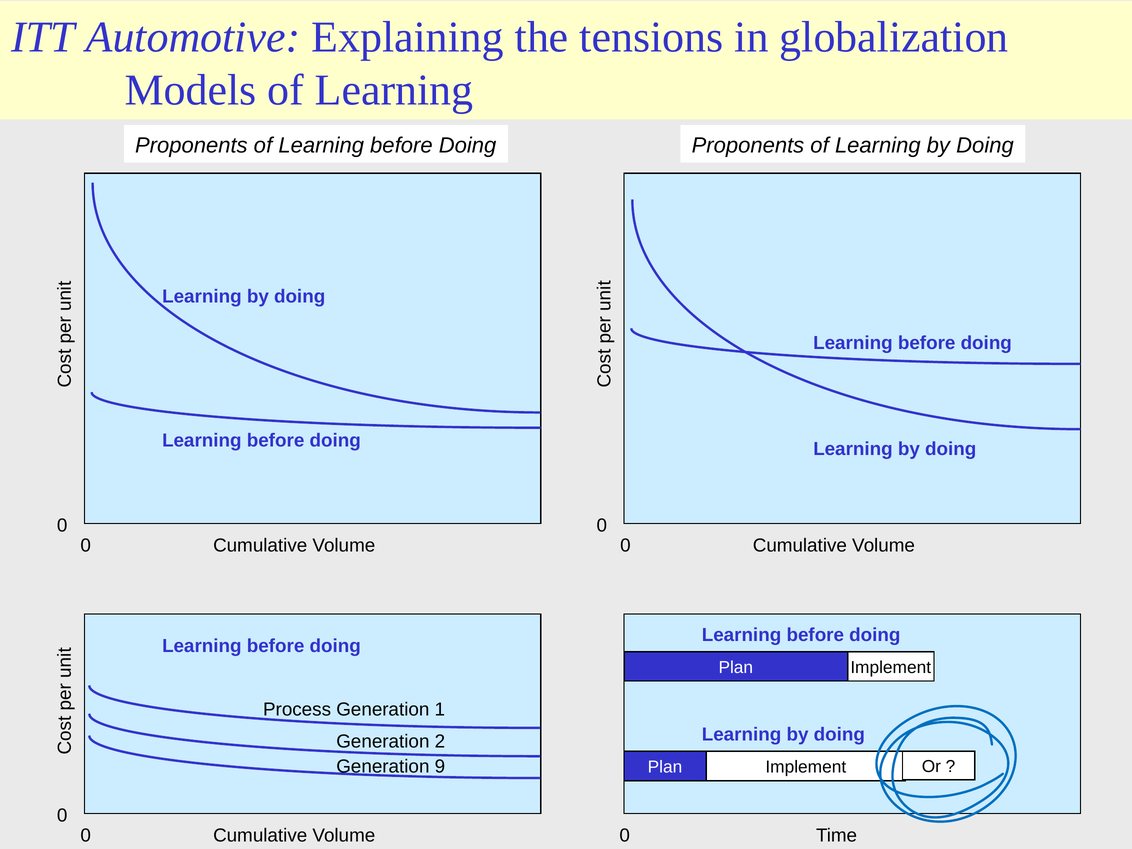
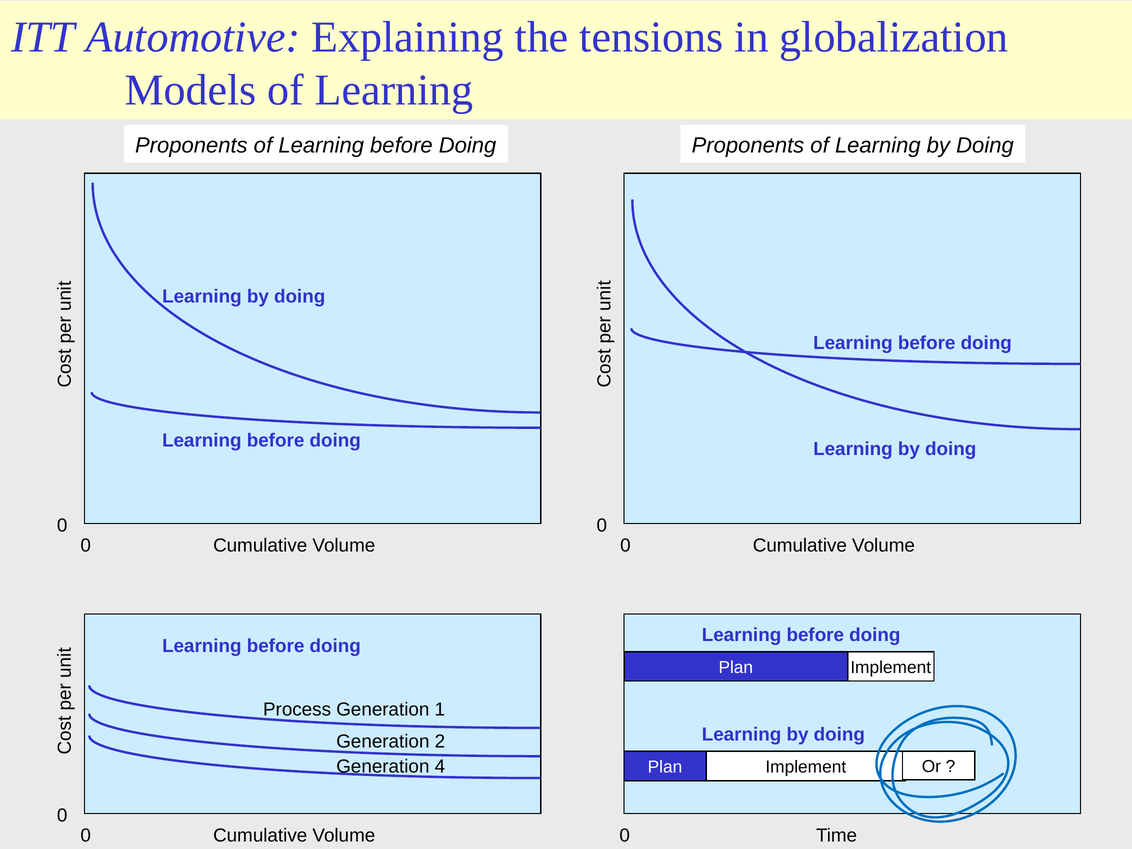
9: 9 -> 4
